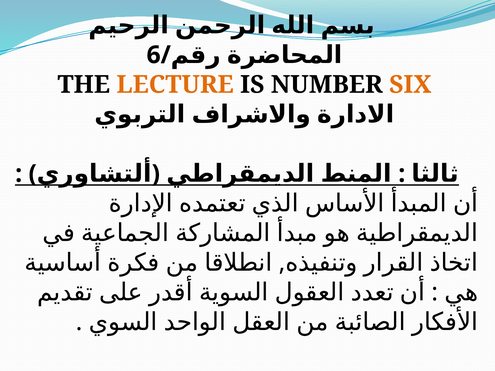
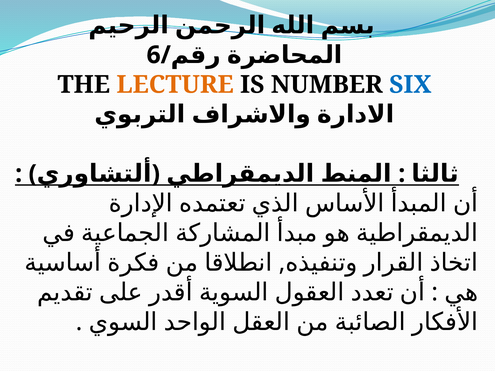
SIX colour: orange -> blue
